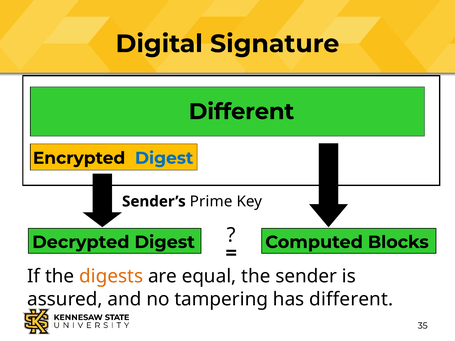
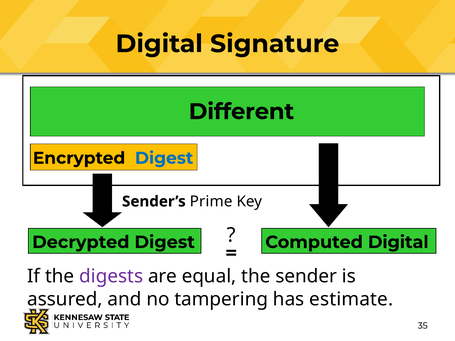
Computed Blocks: Blocks -> Digital
digests colour: orange -> purple
has different: different -> estimate
